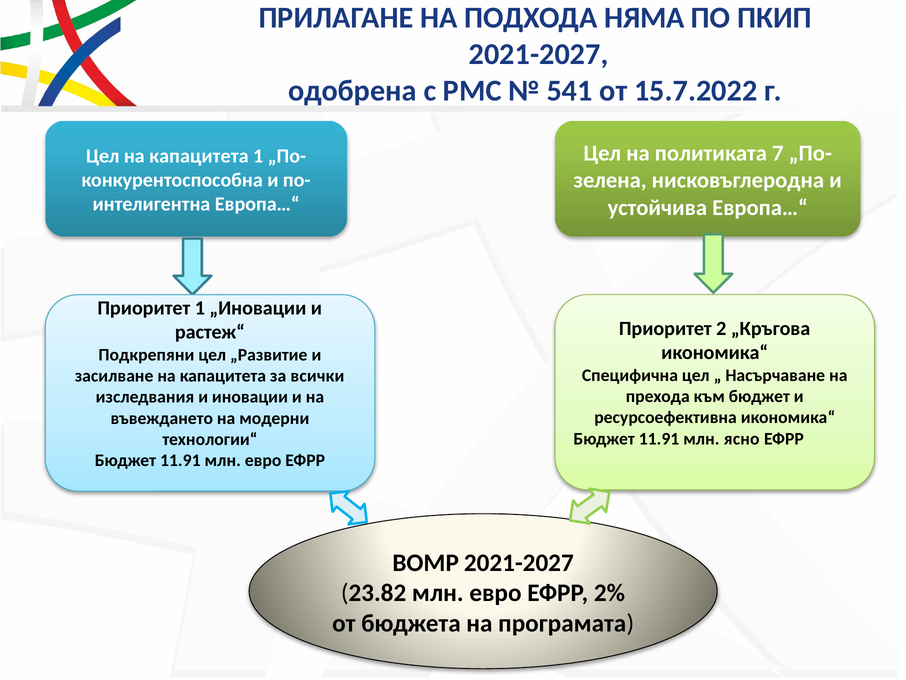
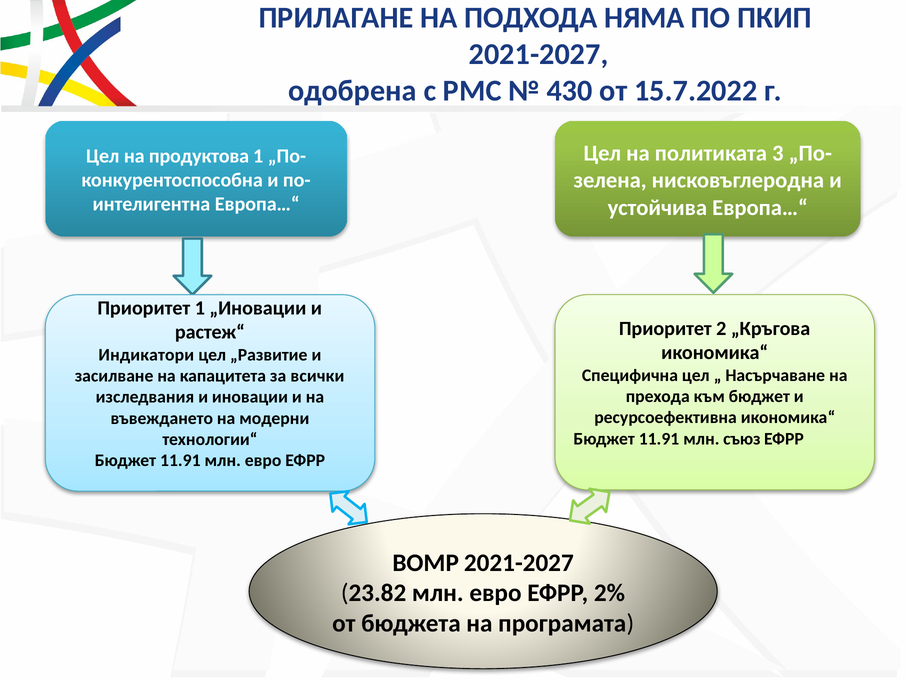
541: 541 -> 430
7: 7 -> 3
Цел на капацитета: капацитета -> продуктова
Подкрепяни: Подкрепяни -> Индикатори
ясно: ясно -> съюз
